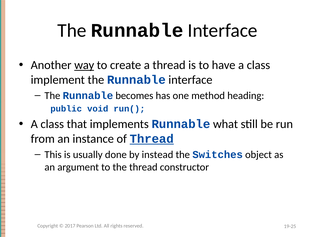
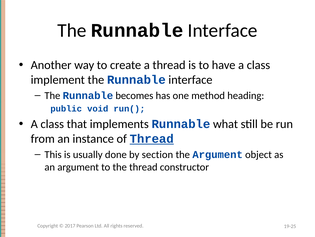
way underline: present -> none
instead: instead -> section
the Switches: Switches -> Argument
